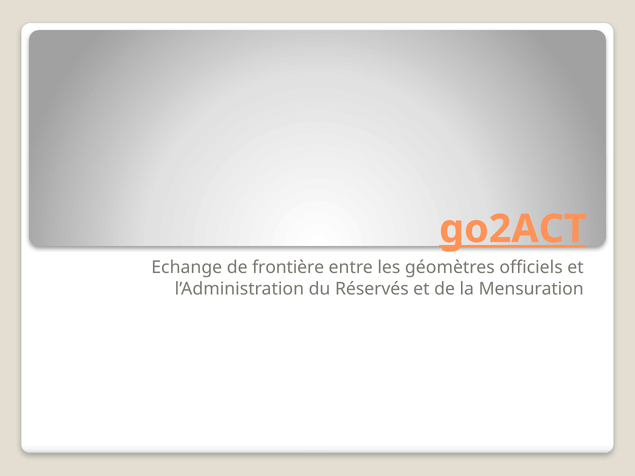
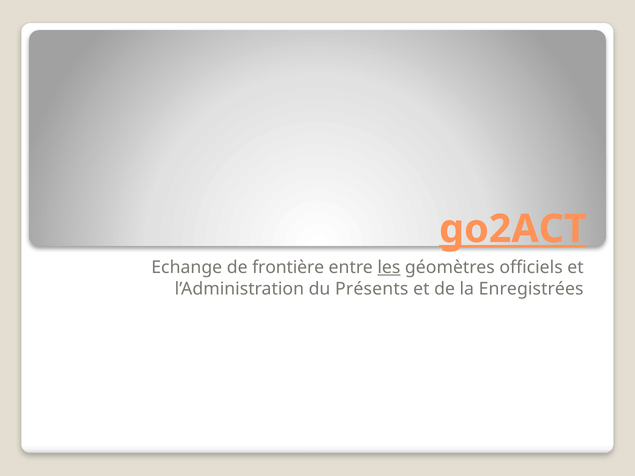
les underline: none -> present
Réservés: Réservés -> Présents
Mensuration: Mensuration -> Enregistrées
